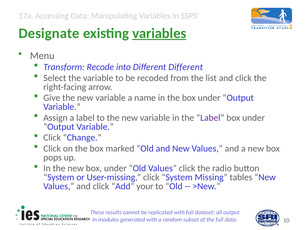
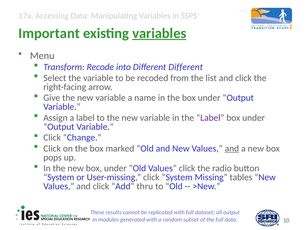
Designate: Designate -> Important
and at (232, 149) underline: none -> present
your: your -> thru
